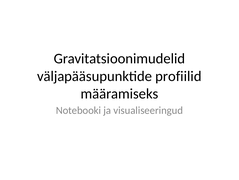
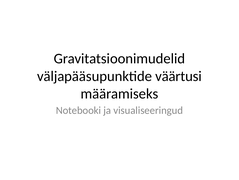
profiilid: profiilid -> väärtusi
